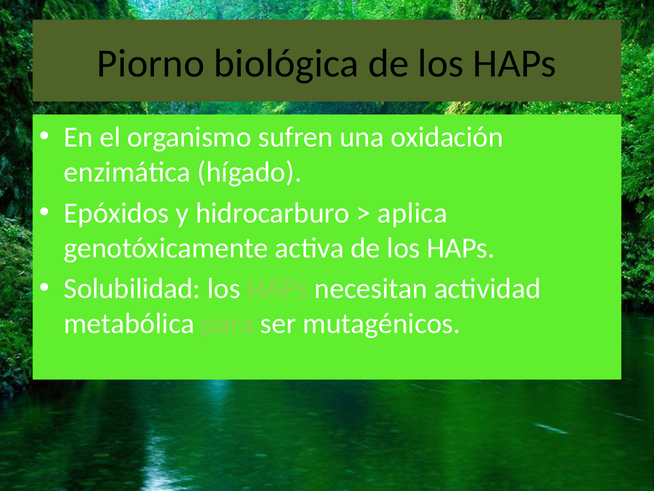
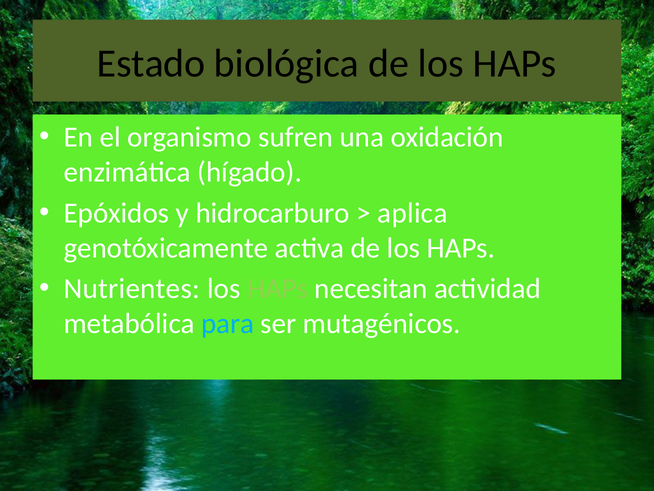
Piorno: Piorno -> Estado
Solubilidad: Solubilidad -> Nutrientes
para colour: light green -> light blue
